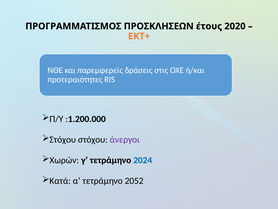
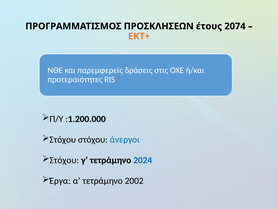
2020: 2020 -> 2074
άνεργοι colour: purple -> blue
Χωρών at (64, 160): Χωρών -> Στόχου
Κατά: Κατά -> Έργα
2052: 2052 -> 2002
